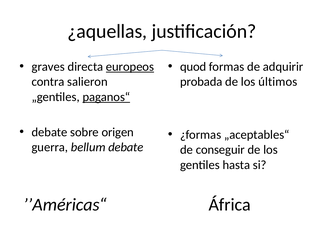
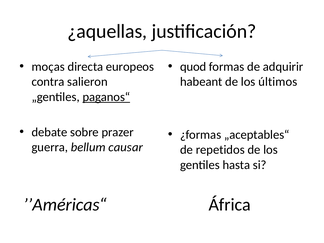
graves: graves -> moças
europeos underline: present -> none
probada: probada -> habeant
origen: origen -> prazer
bellum debate: debate -> causar
conseguir: conseguir -> repetidos
